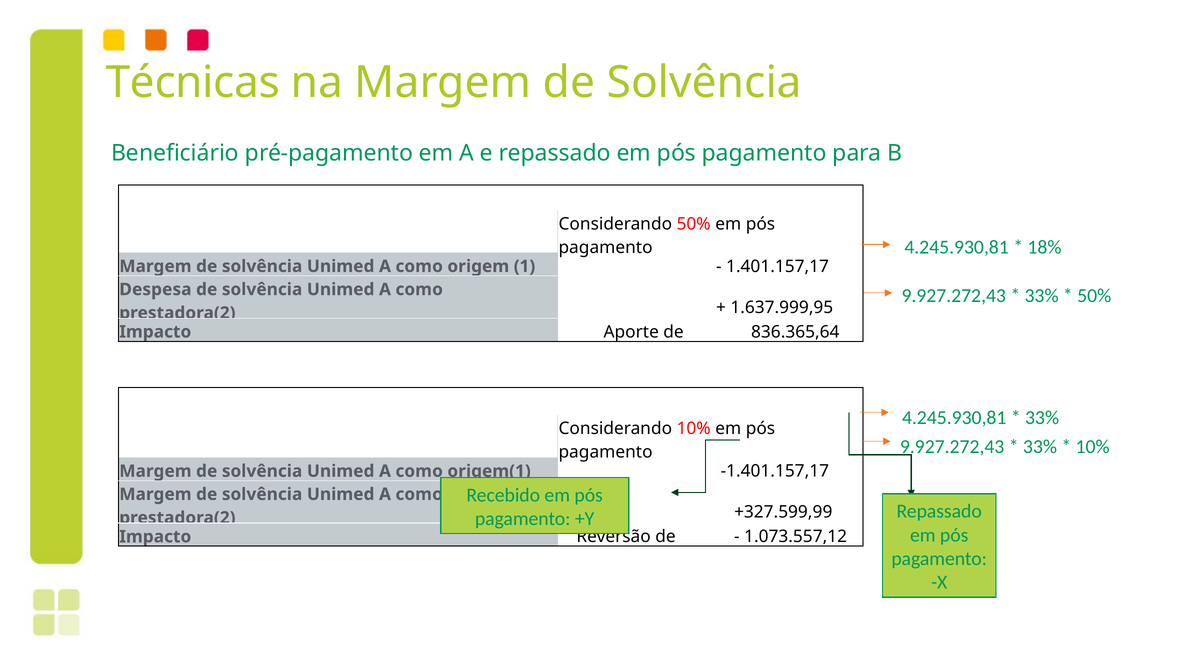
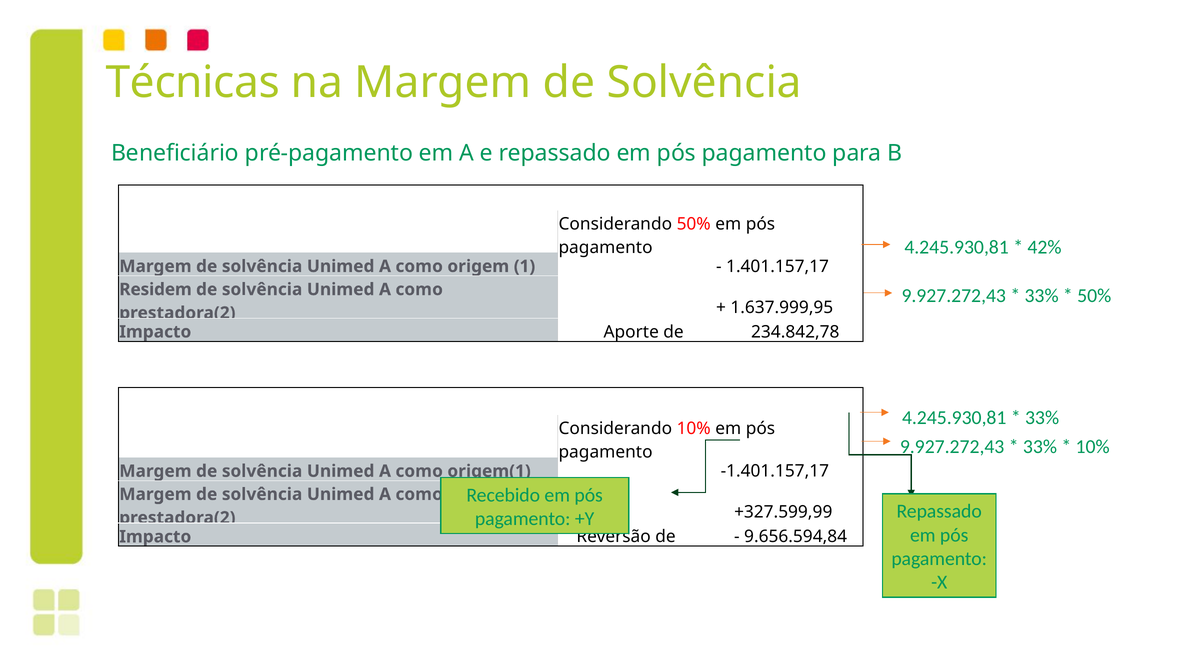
18%: 18% -> 42%
Despesa: Despesa -> Residem
836.365,64: 836.365,64 -> 234.842,78
1.073.557,12: 1.073.557,12 -> 9.656.594,84
